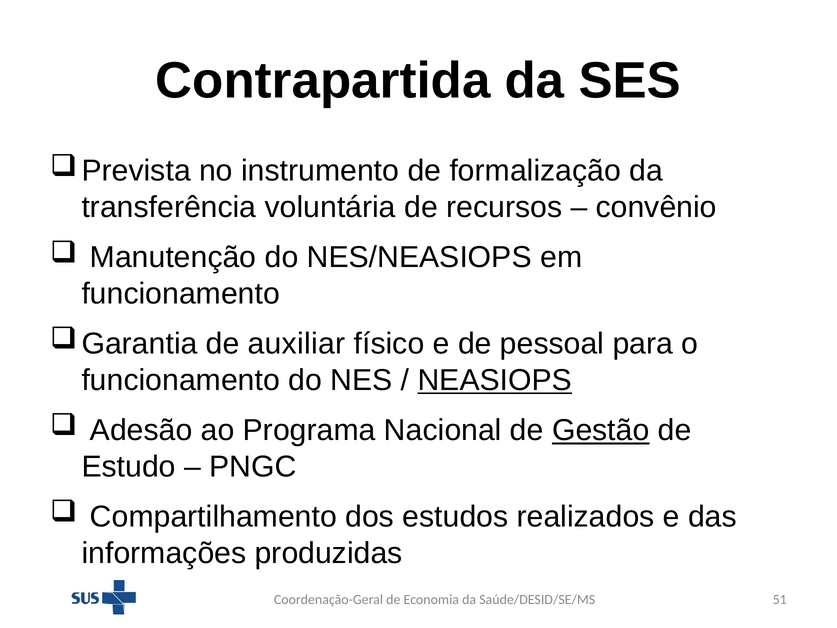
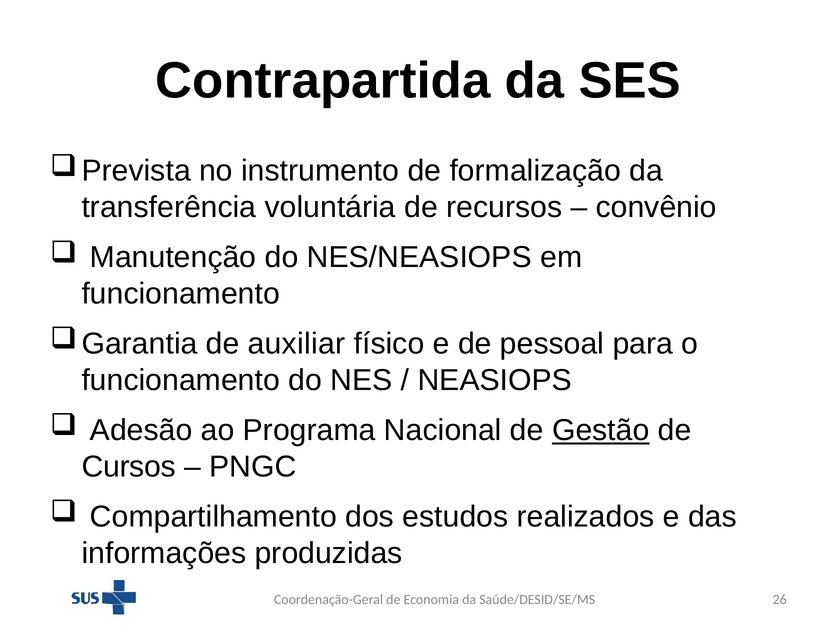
NEASIOPS underline: present -> none
Estudo: Estudo -> Cursos
51: 51 -> 26
